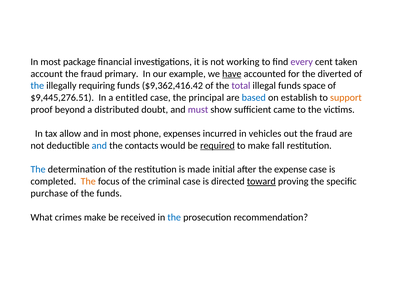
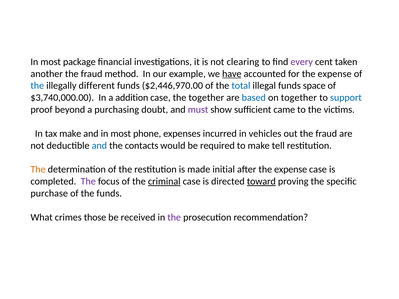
working: working -> clearing
account: account -> another
primary: primary -> method
for the diverted: diverted -> expense
requiring: requiring -> different
$9,362,416.42: $9,362,416.42 -> $2,446,970.00
total colour: purple -> blue
$9,445,276.51: $9,445,276.51 -> $3,740,000.00
entitled: entitled -> addition
the principal: principal -> together
on establish: establish -> together
support colour: orange -> blue
distributed: distributed -> purchasing
tax allow: allow -> make
required underline: present -> none
fall: fall -> tell
The at (38, 170) colour: blue -> orange
The at (88, 182) colour: orange -> purple
criminal underline: none -> present
crimes make: make -> those
the at (174, 217) colour: blue -> purple
